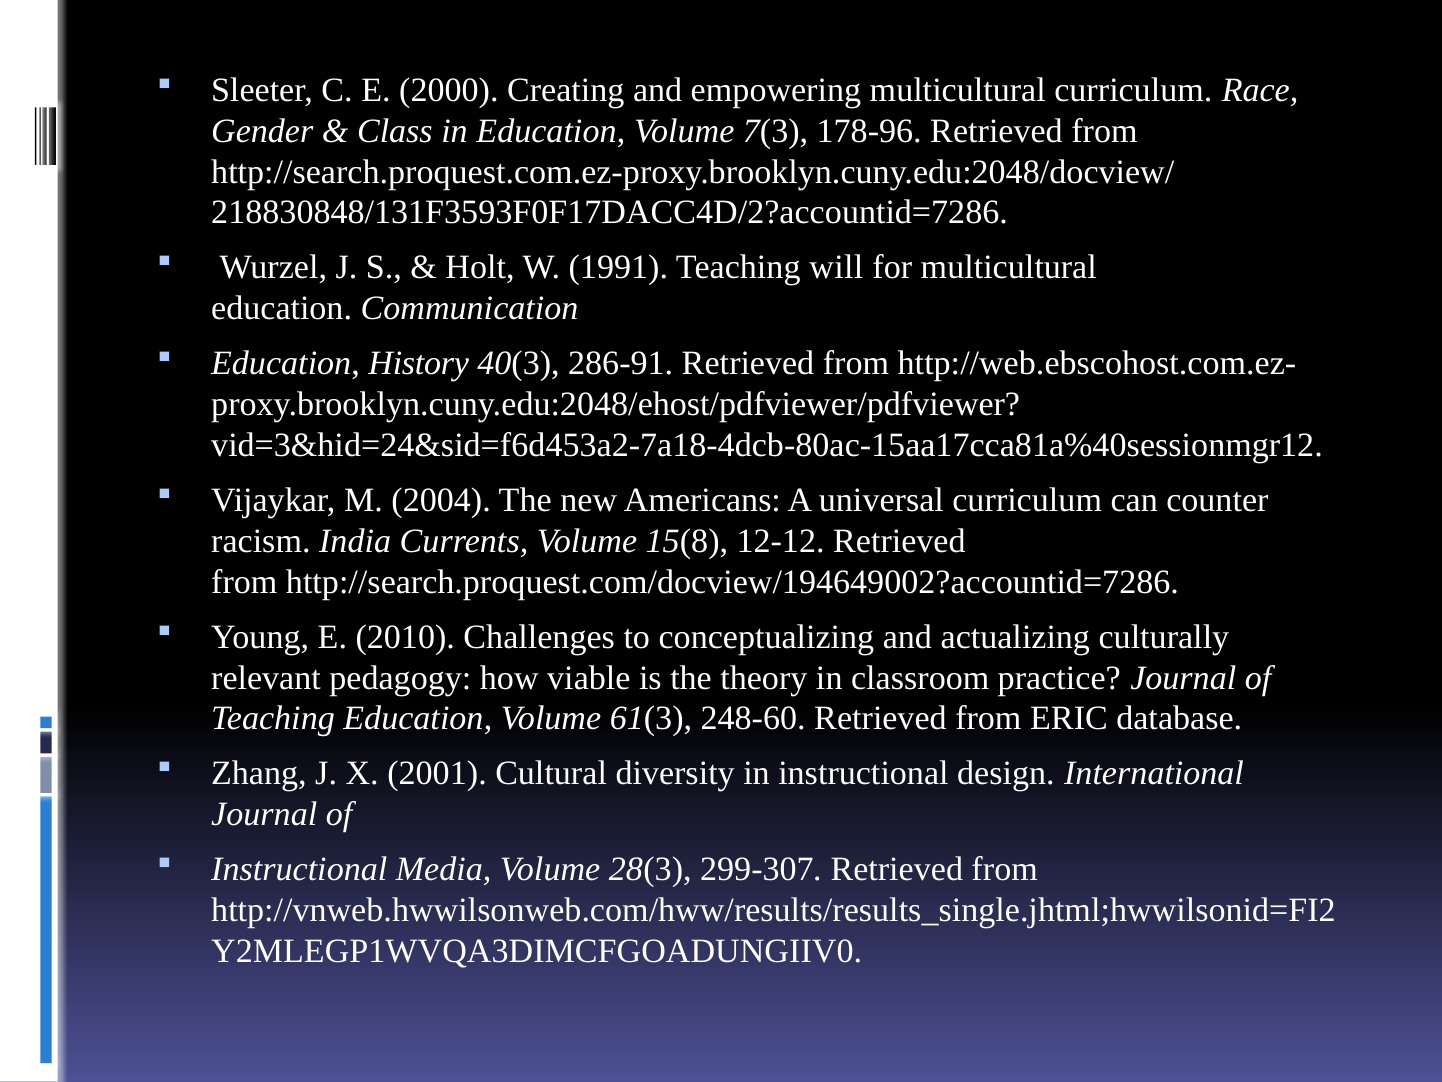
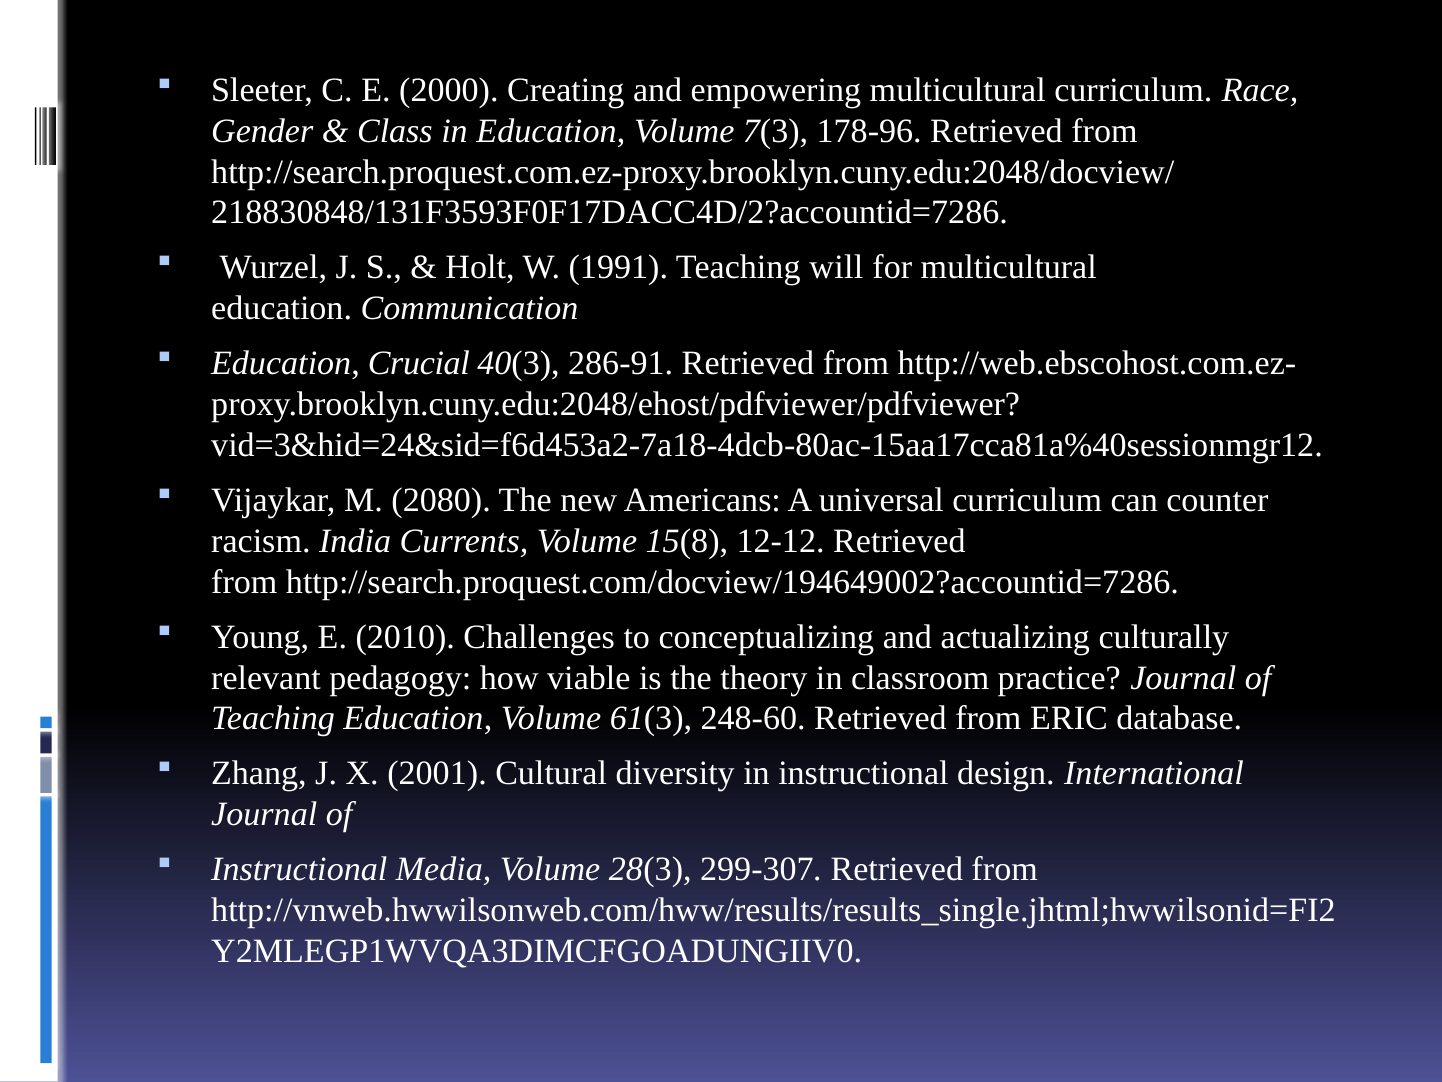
History: History -> Crucial
2004: 2004 -> 2080
